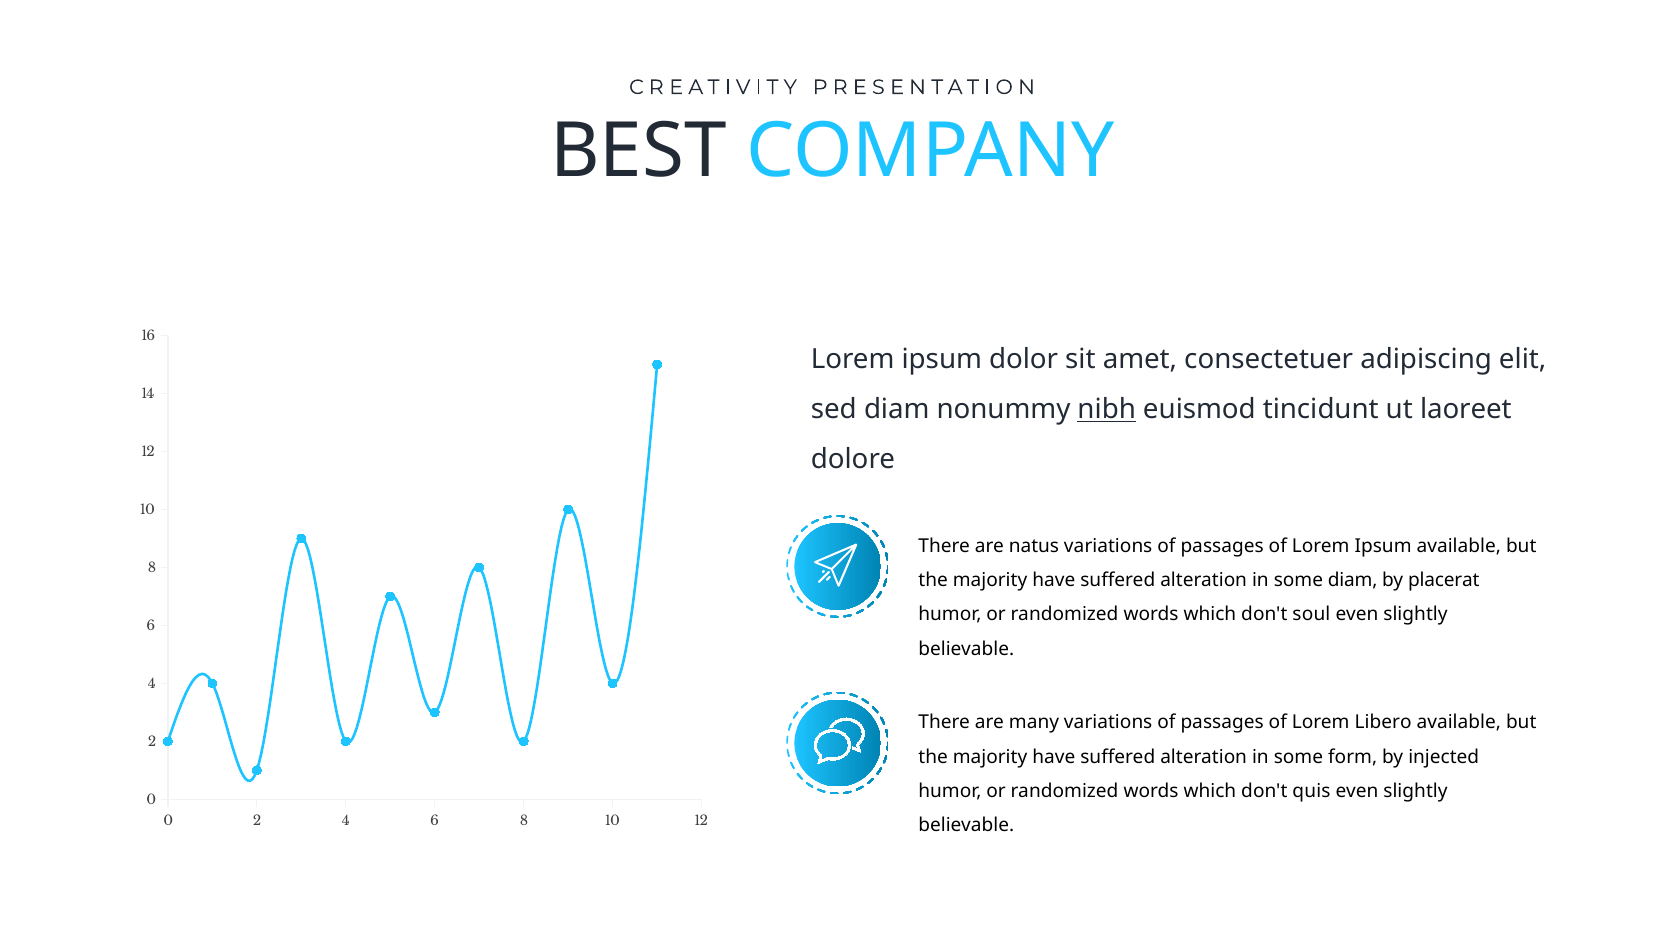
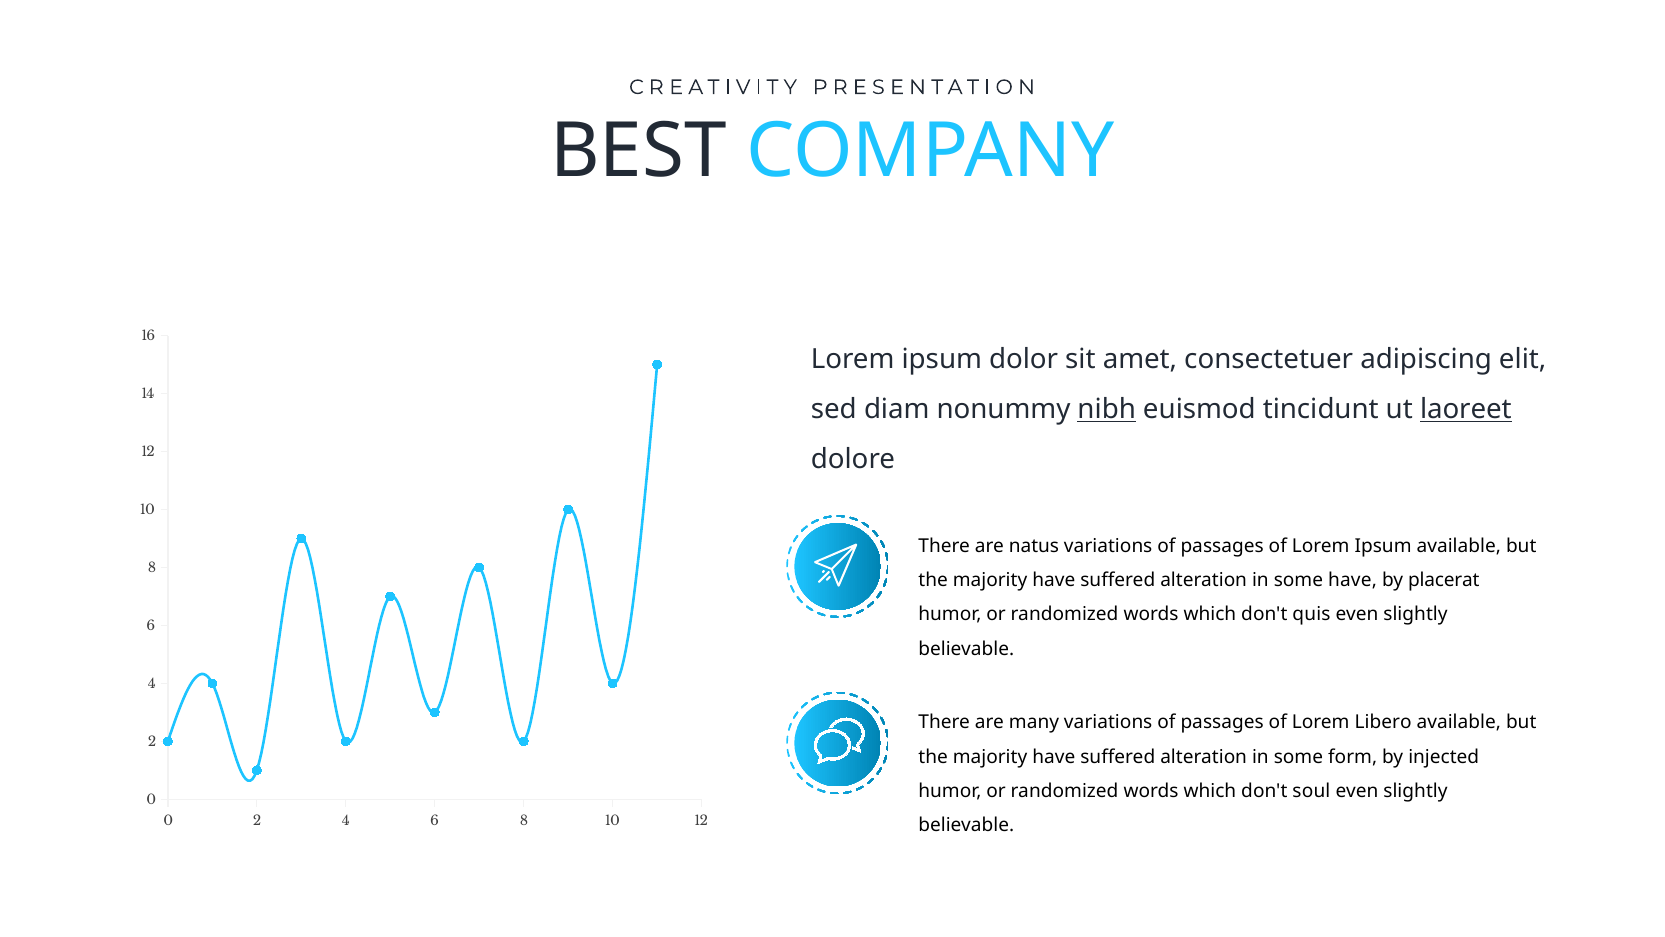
laoreet underline: none -> present
some diam: diam -> have
soul: soul -> quis
quis: quis -> soul
